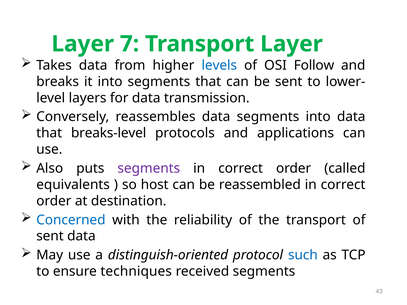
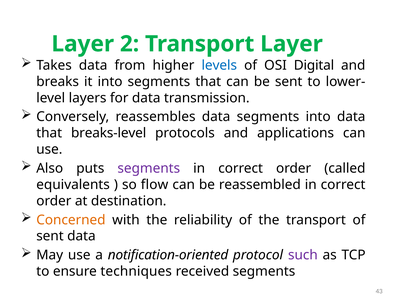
7: 7 -> 2
Follow: Follow -> Digital
host: host -> flow
Concerned colour: blue -> orange
distinguish-oriented: distinguish-oriented -> notification-oriented
such colour: blue -> purple
